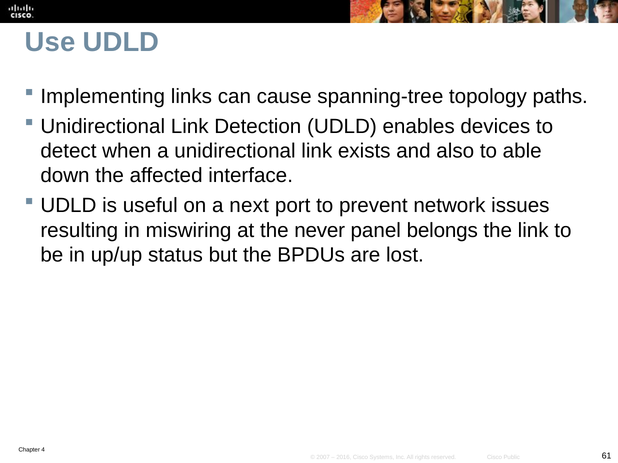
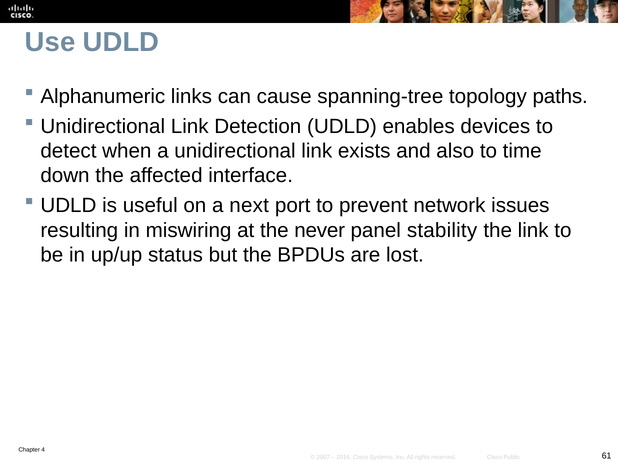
Implementing: Implementing -> Alphanumeric
able: able -> time
belongs: belongs -> stability
